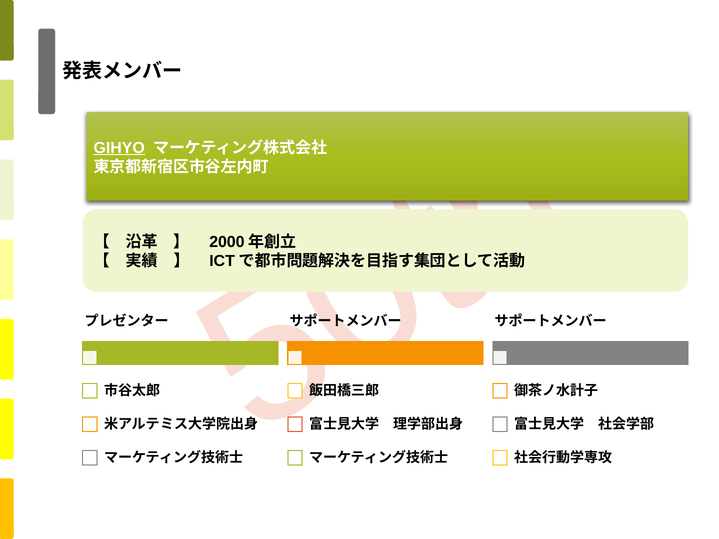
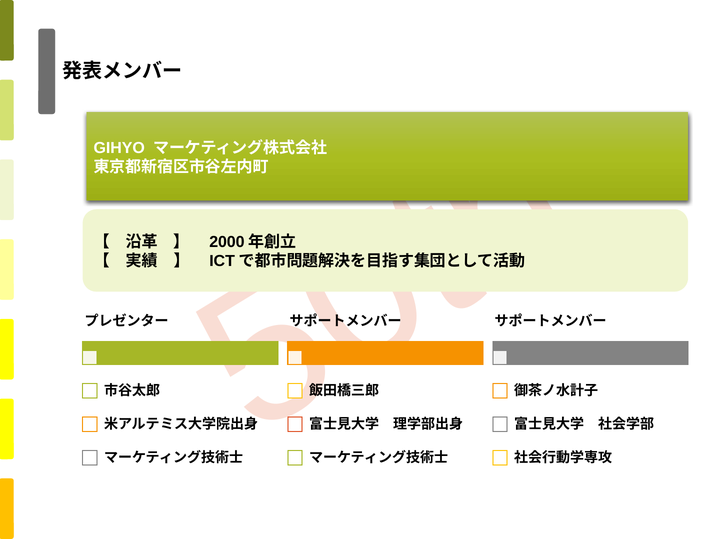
GIHYO underline: present -> none
